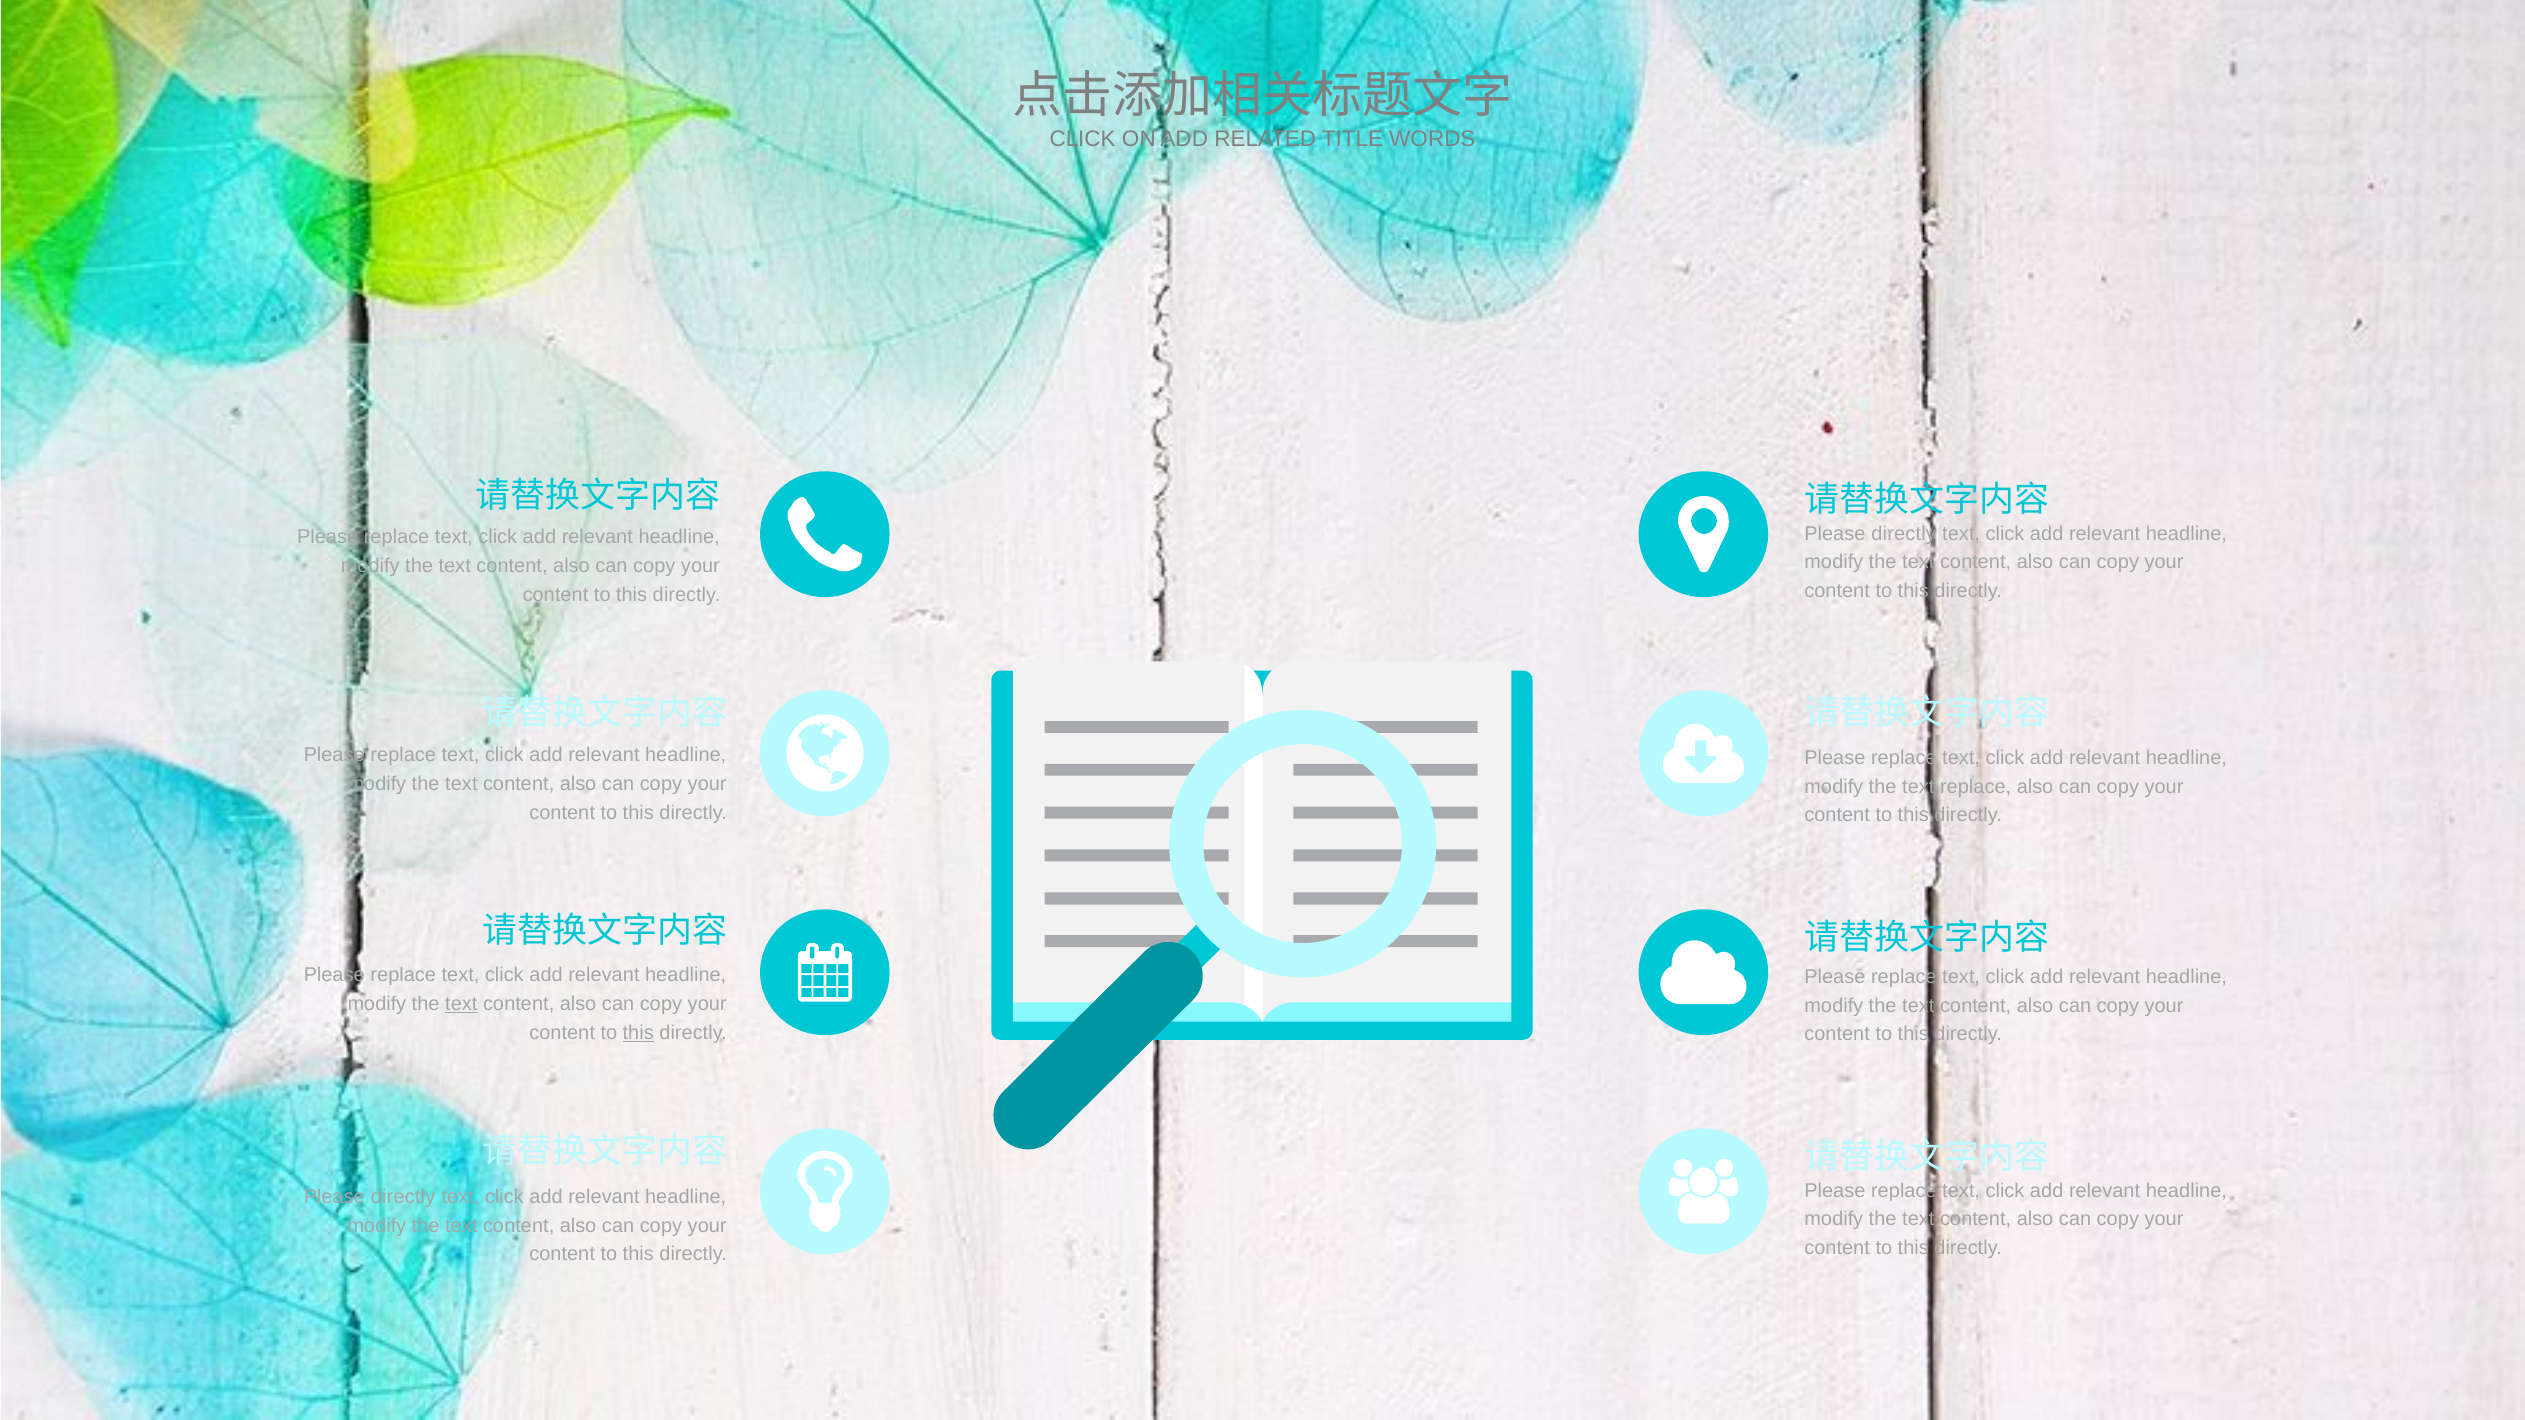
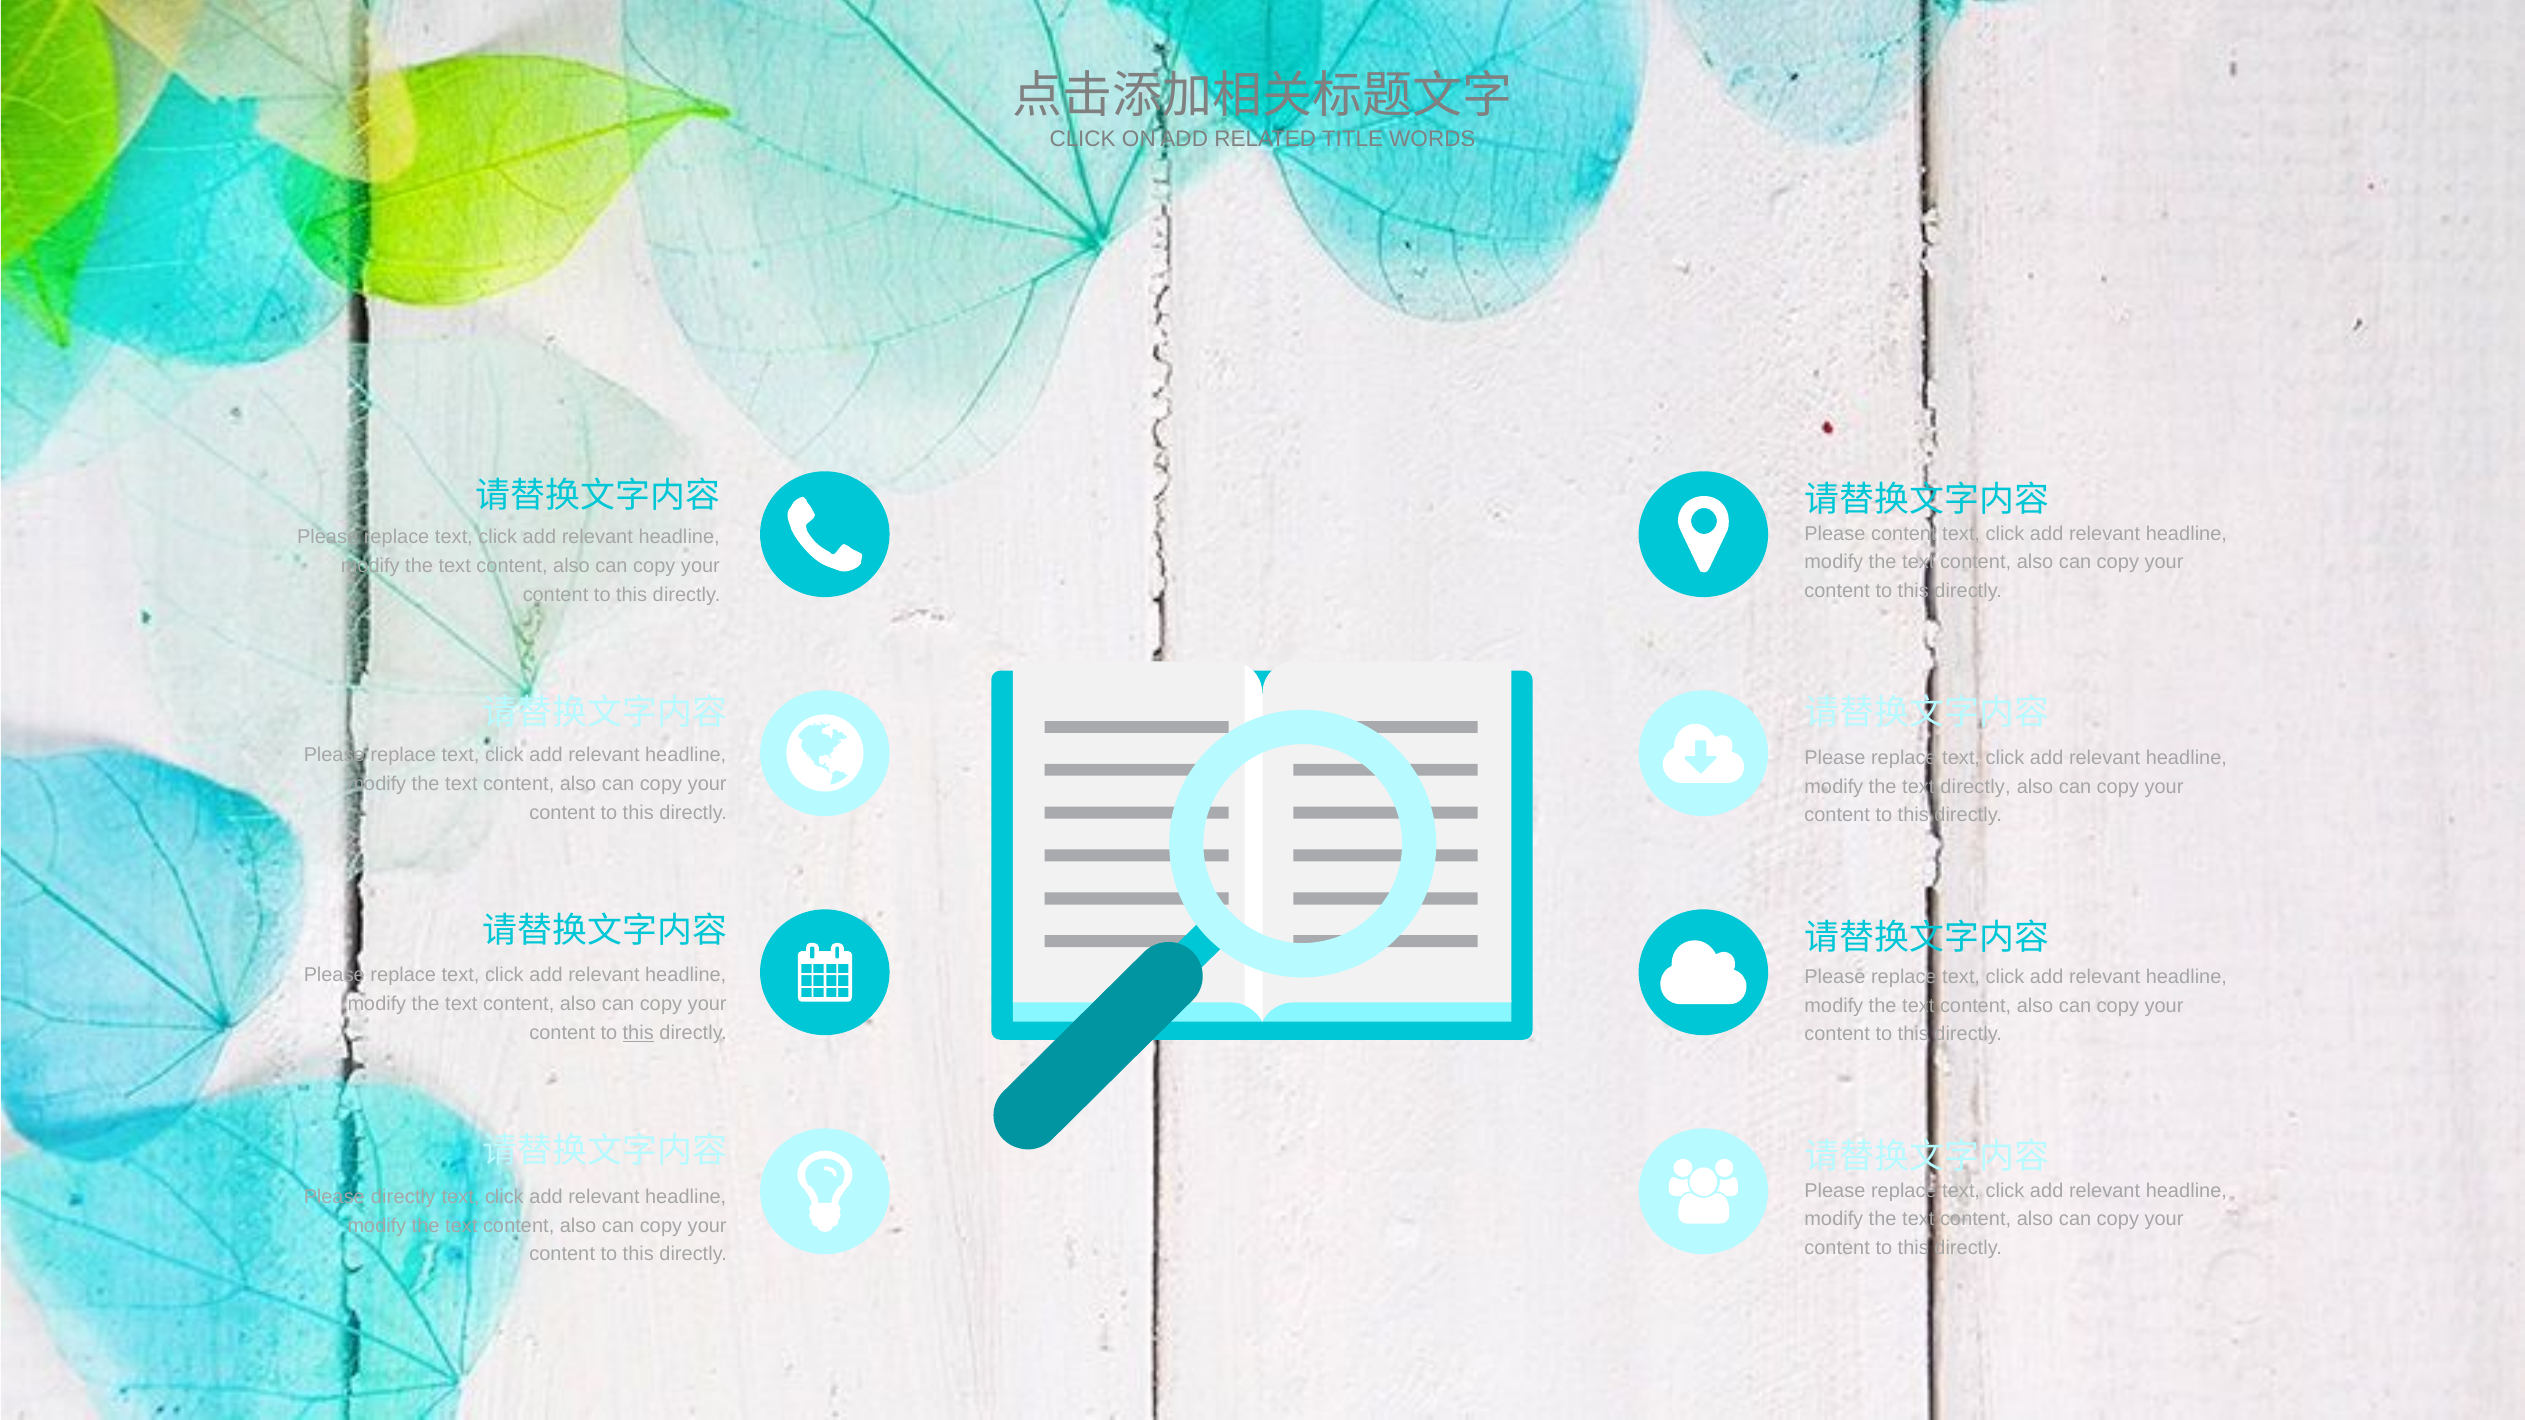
directly at (1904, 534): directly -> content
text replace: replace -> directly
text at (461, 1004) underline: present -> none
